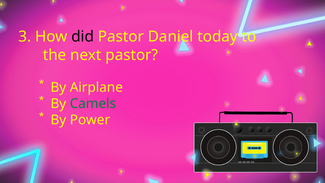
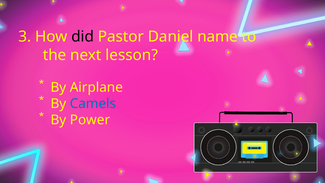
today: today -> name
next pastor: pastor -> lesson
Camels colour: green -> blue
